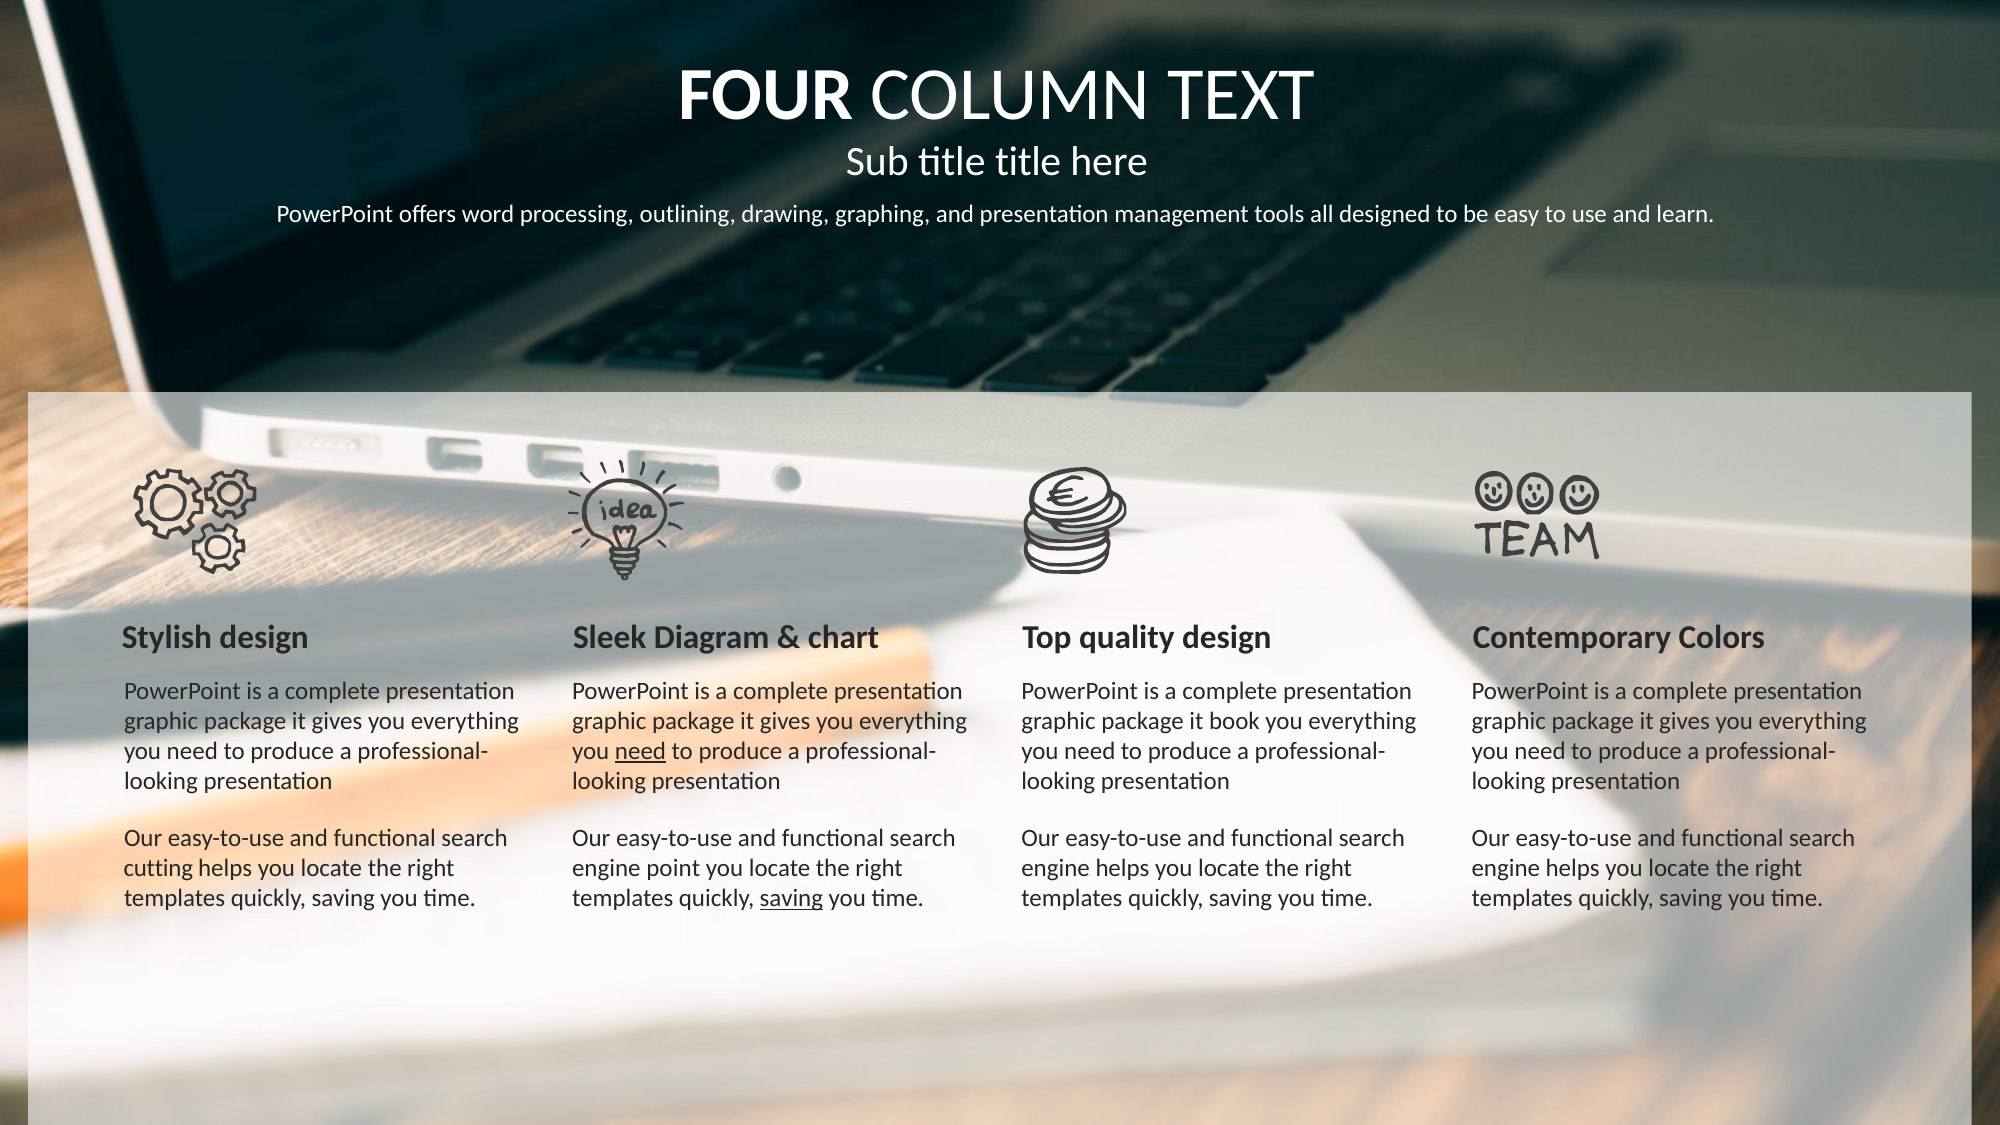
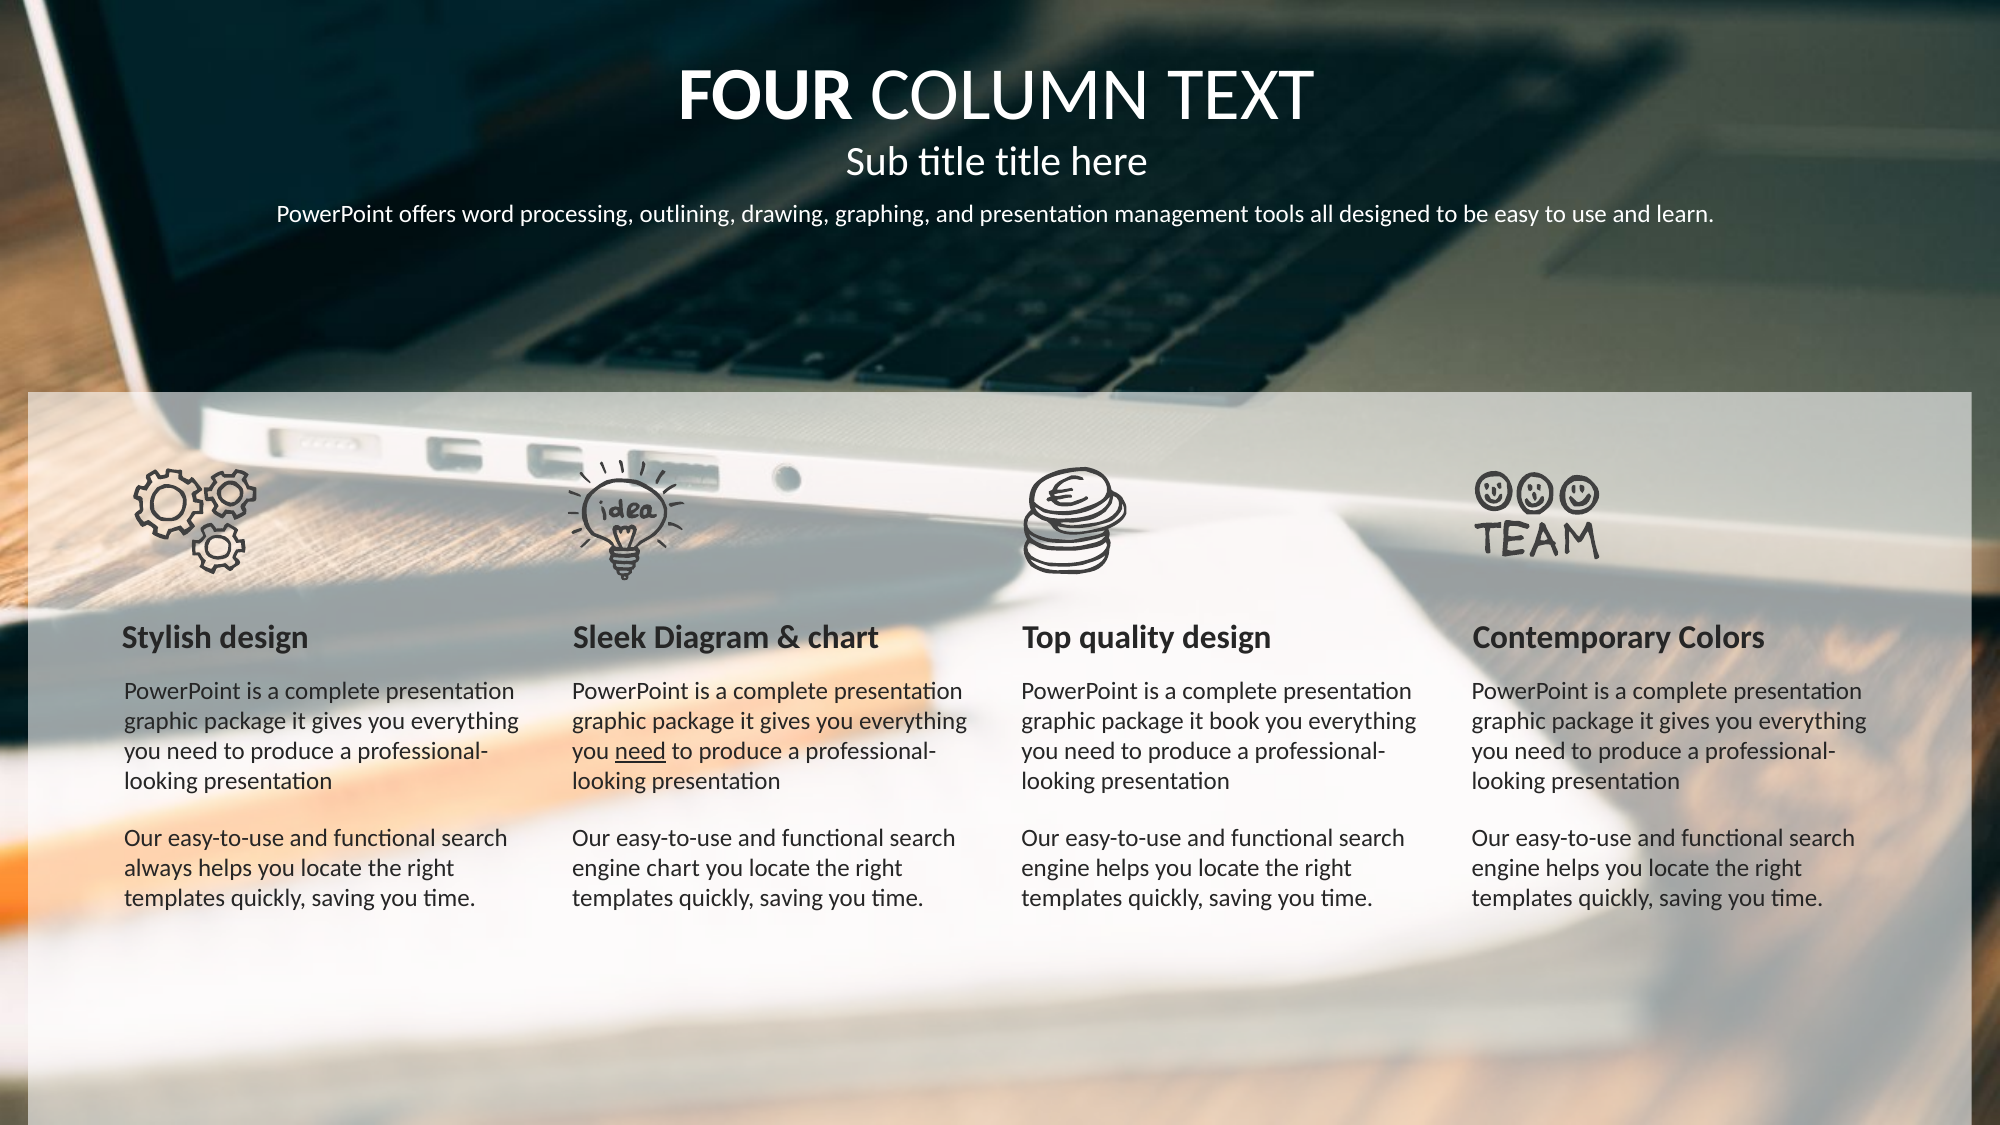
cutting: cutting -> always
engine point: point -> chart
saving at (791, 899) underline: present -> none
